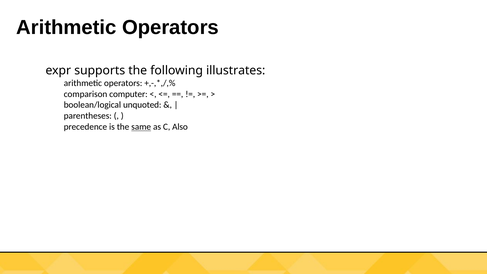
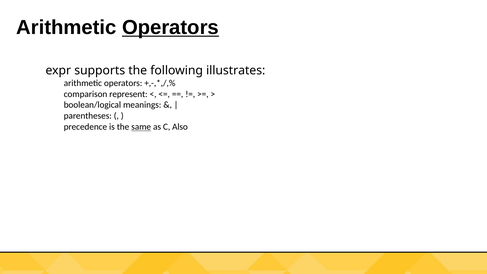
Operators at (170, 27) underline: none -> present
computer: computer -> represent
unquoted: unquoted -> meanings
